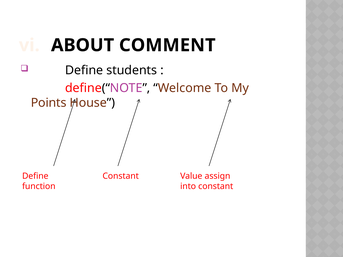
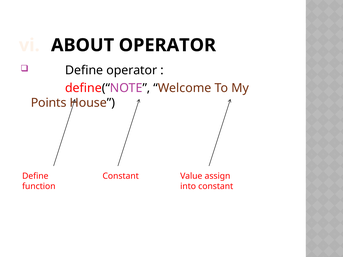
ABOUT COMMENT: COMMENT -> OPERATOR
Define students: students -> operator
